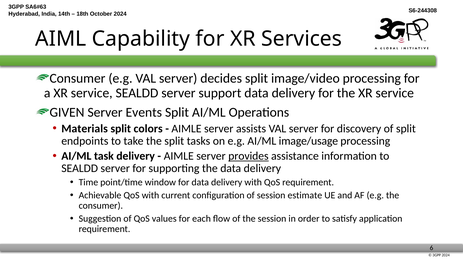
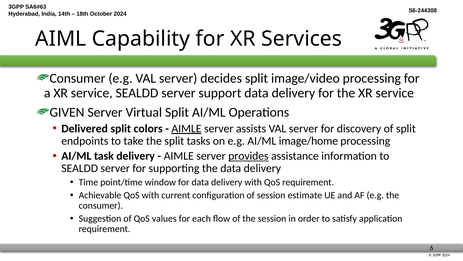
Events: Events -> Virtual
Materials: Materials -> Delivered
AIMLE at (186, 128) underline: none -> present
image/usage: image/usage -> image/home
